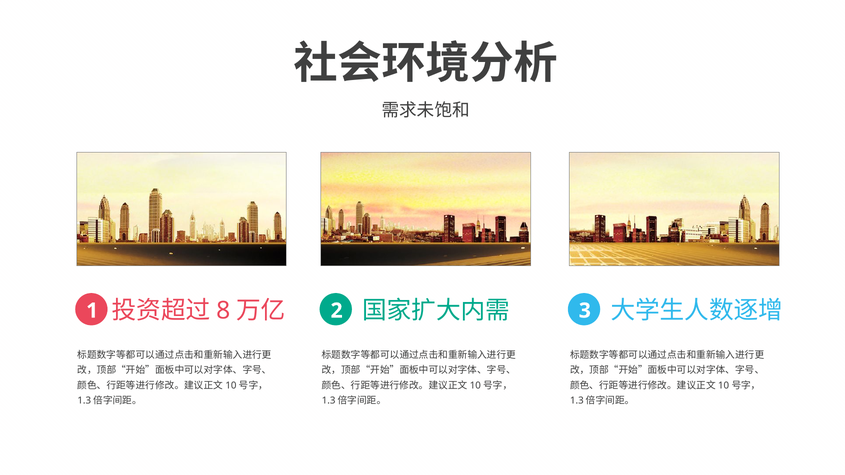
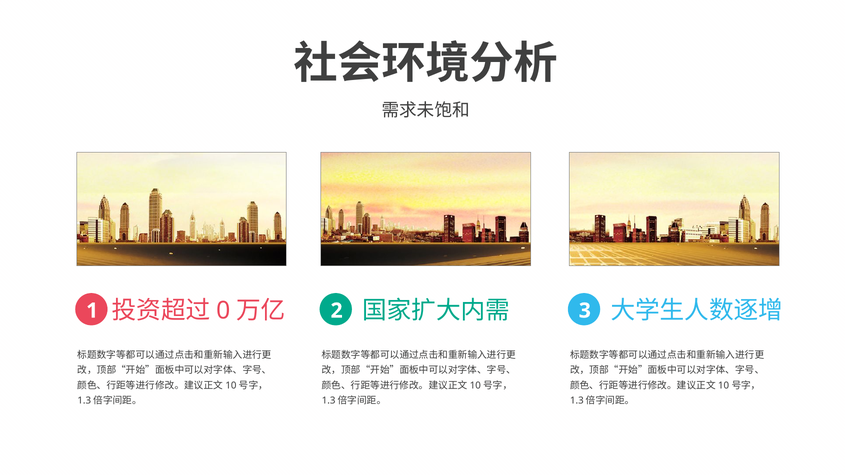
8: 8 -> 0
